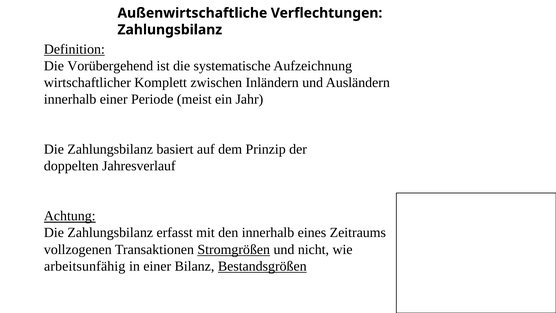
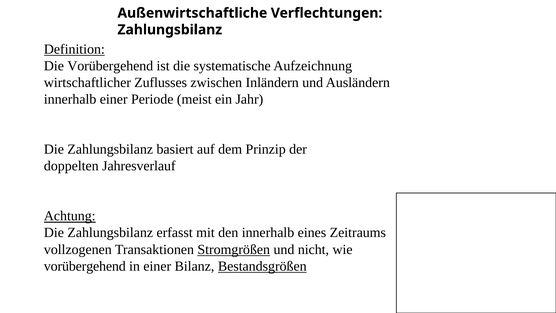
Komplett: Komplett -> Zuflusses
arbeitsunfähig at (85, 266): arbeitsunfähig -> vorübergehend
